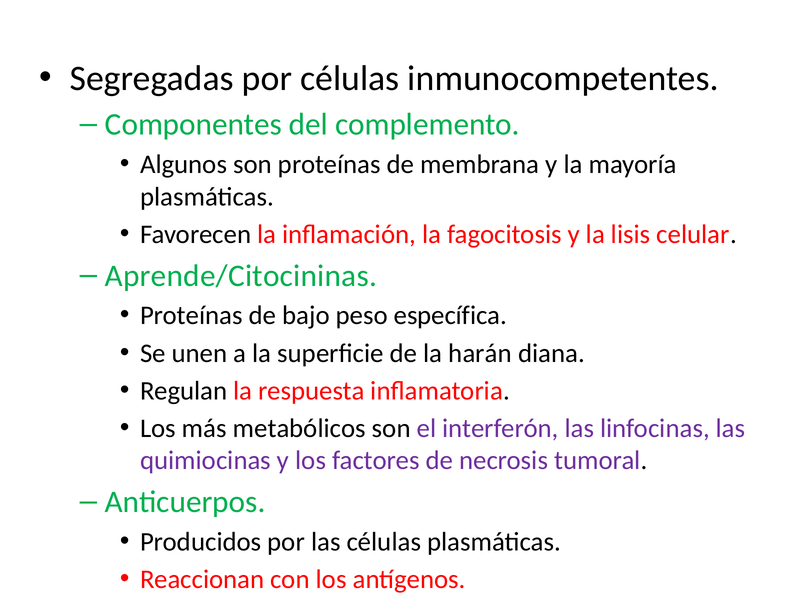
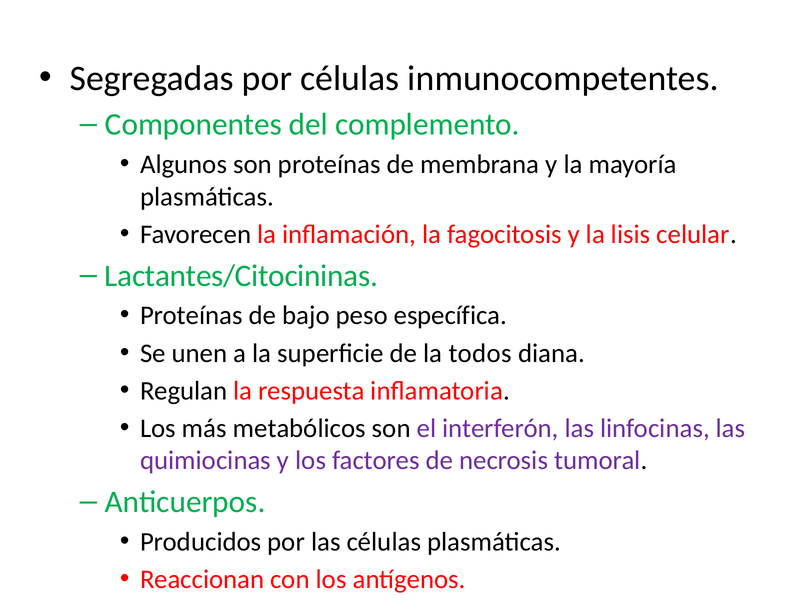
Aprende/Citocininas: Aprende/Citocininas -> Lactantes/Citocininas
harán: harán -> todos
